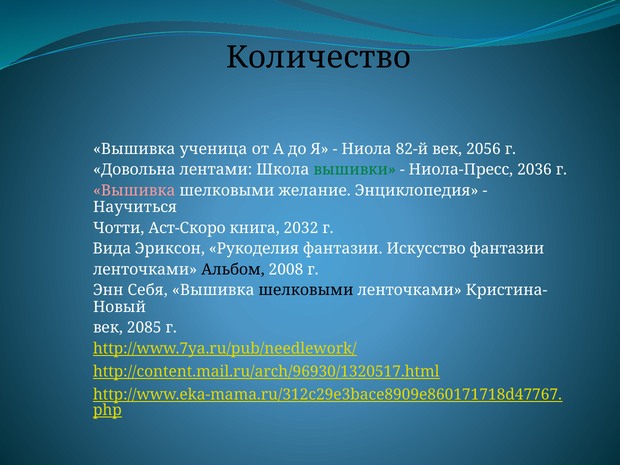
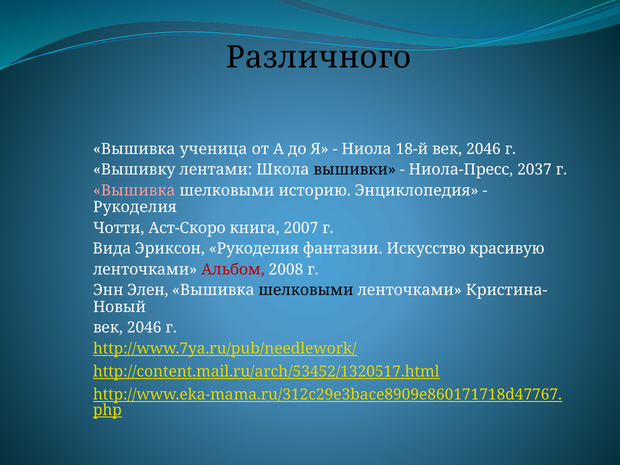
Количество: Количество -> Различного
82-й: 82-й -> 18-й
2056 at (483, 149): 2056 -> 2046
Довольна: Довольна -> Вышивку
вышивки colour: green -> black
2036: 2036 -> 2037
желание: желание -> историю
Научиться at (135, 207): Научиться -> Рукоделия
2032: 2032 -> 2007
Искусство фантазии: фантазии -> красивую
Альбом colour: black -> red
Себя: Себя -> Элен
2085 at (144, 328): 2085 -> 2046
http://content.mail.ru/arch/96930/1320517.html: http://content.mail.ru/arch/96930/1320517.html -> http://content.mail.ru/arch/53452/1320517.html
